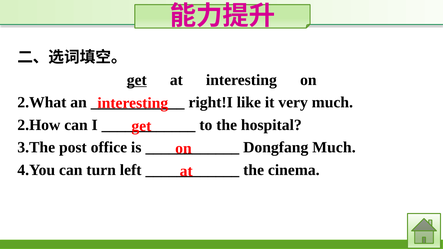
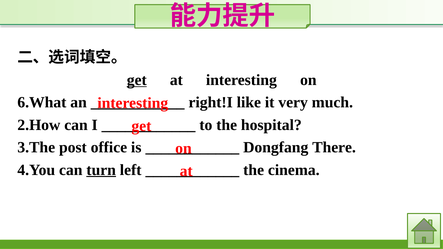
2.What: 2.What -> 6.What
Dongfang Much: Much -> There
turn underline: none -> present
